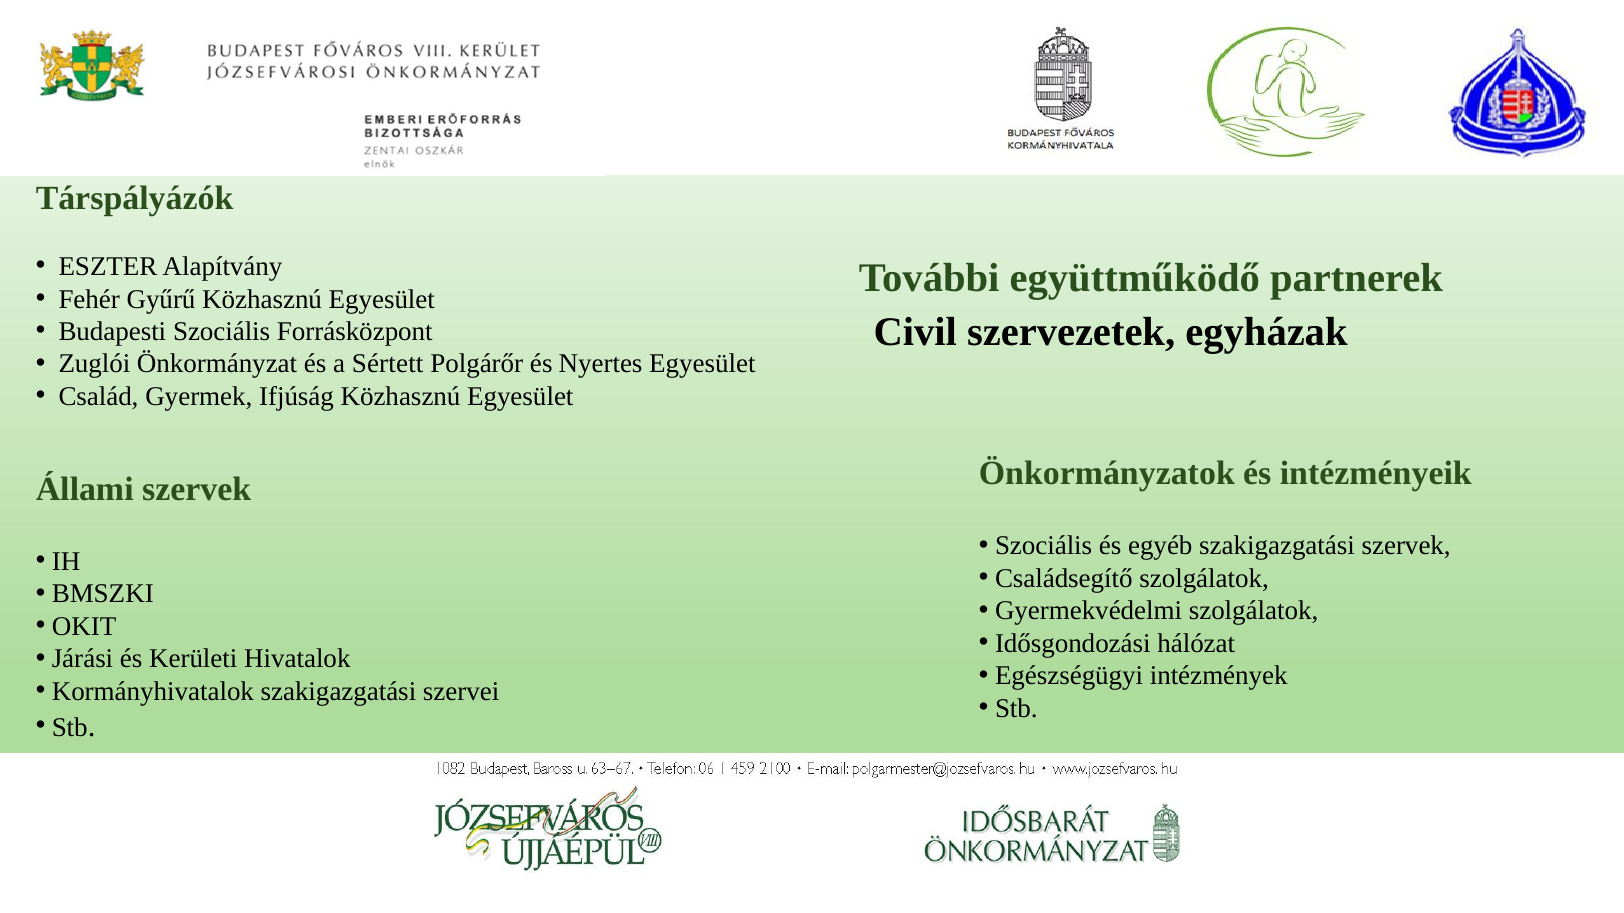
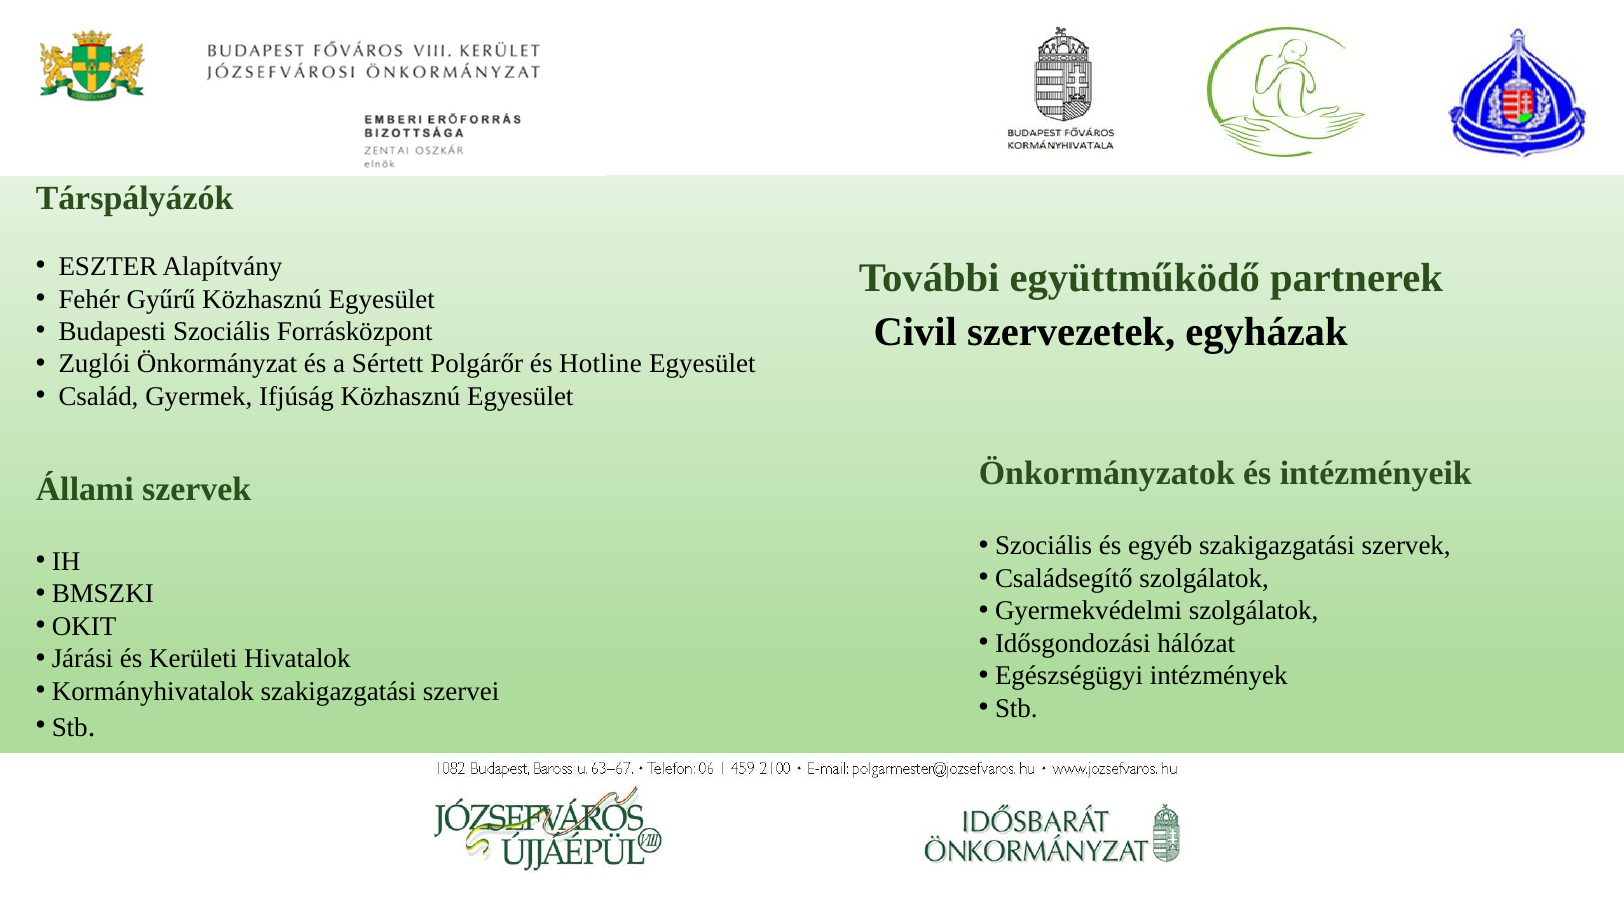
Nyertes: Nyertes -> Hotline
